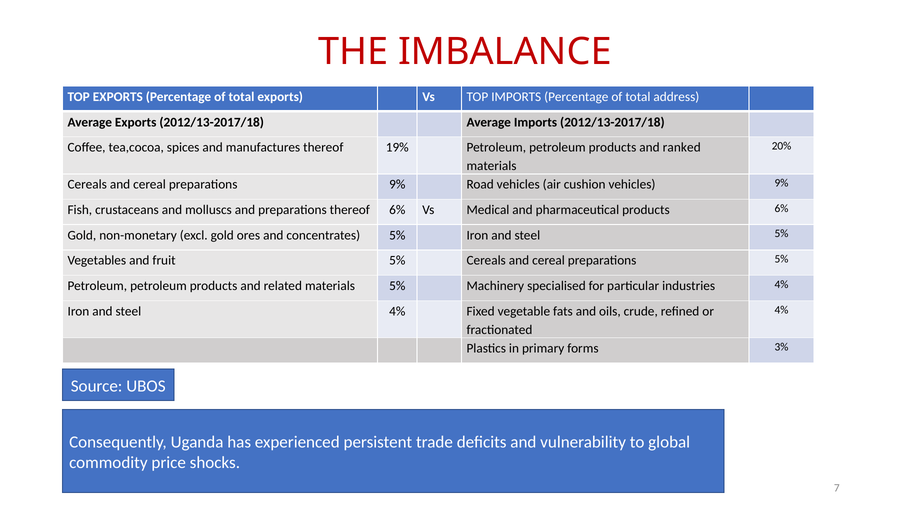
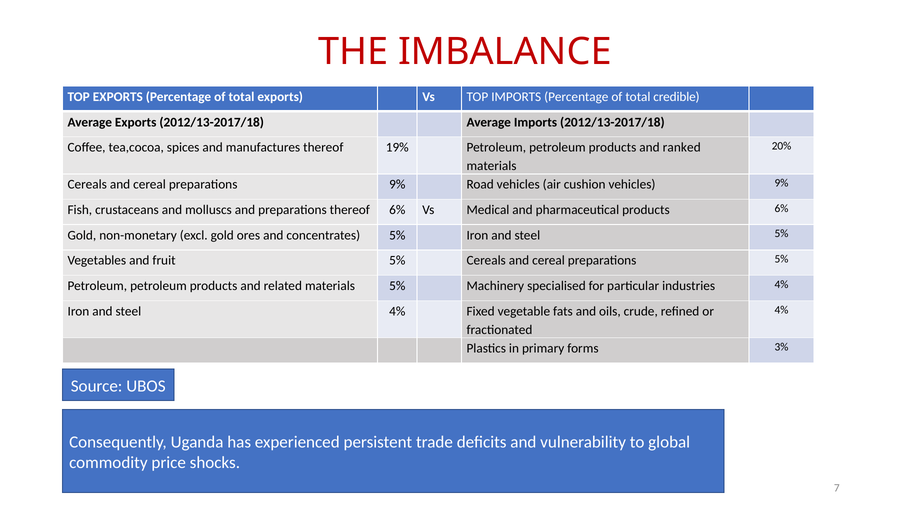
address: address -> credible
